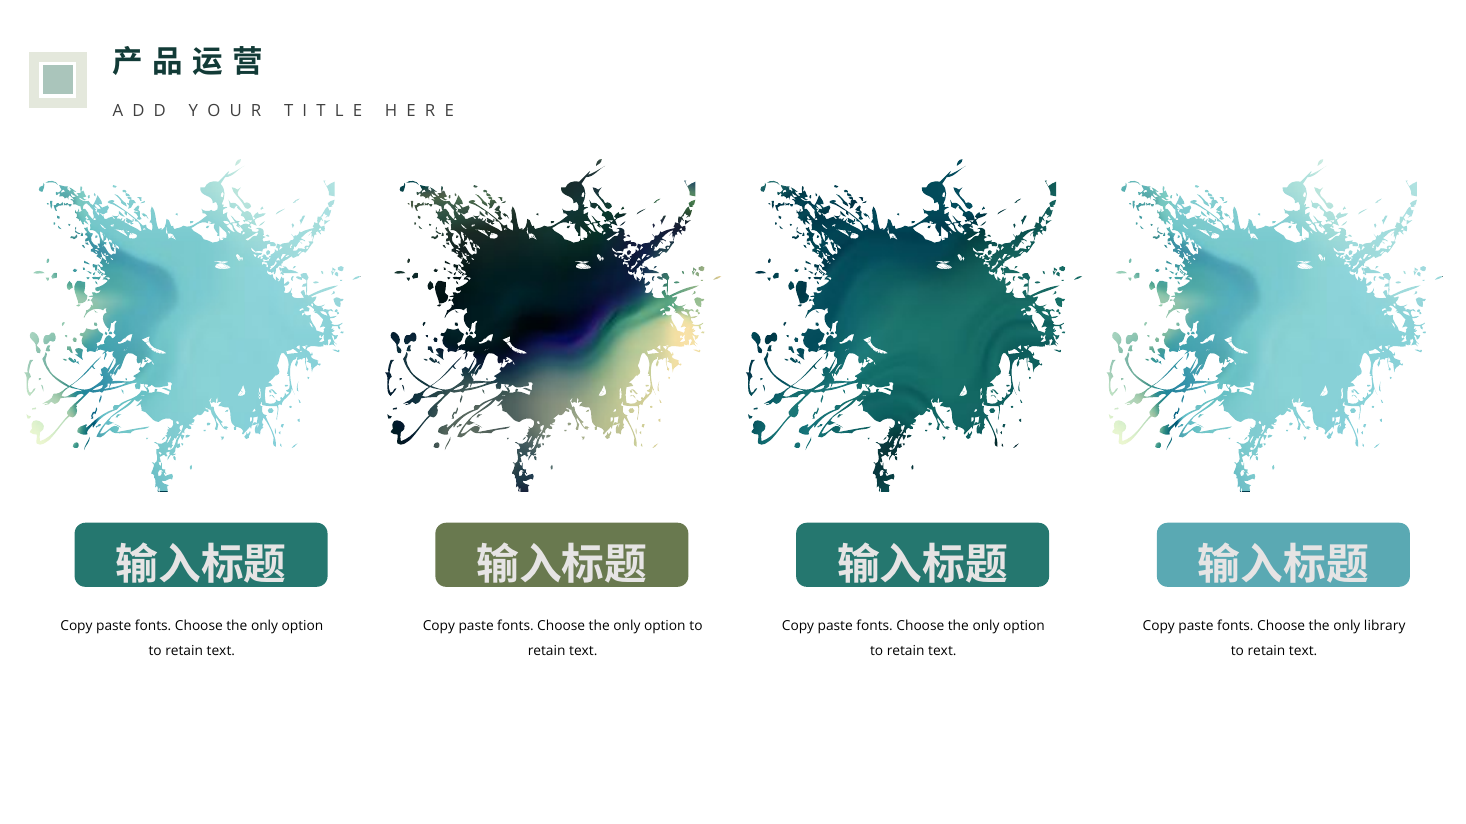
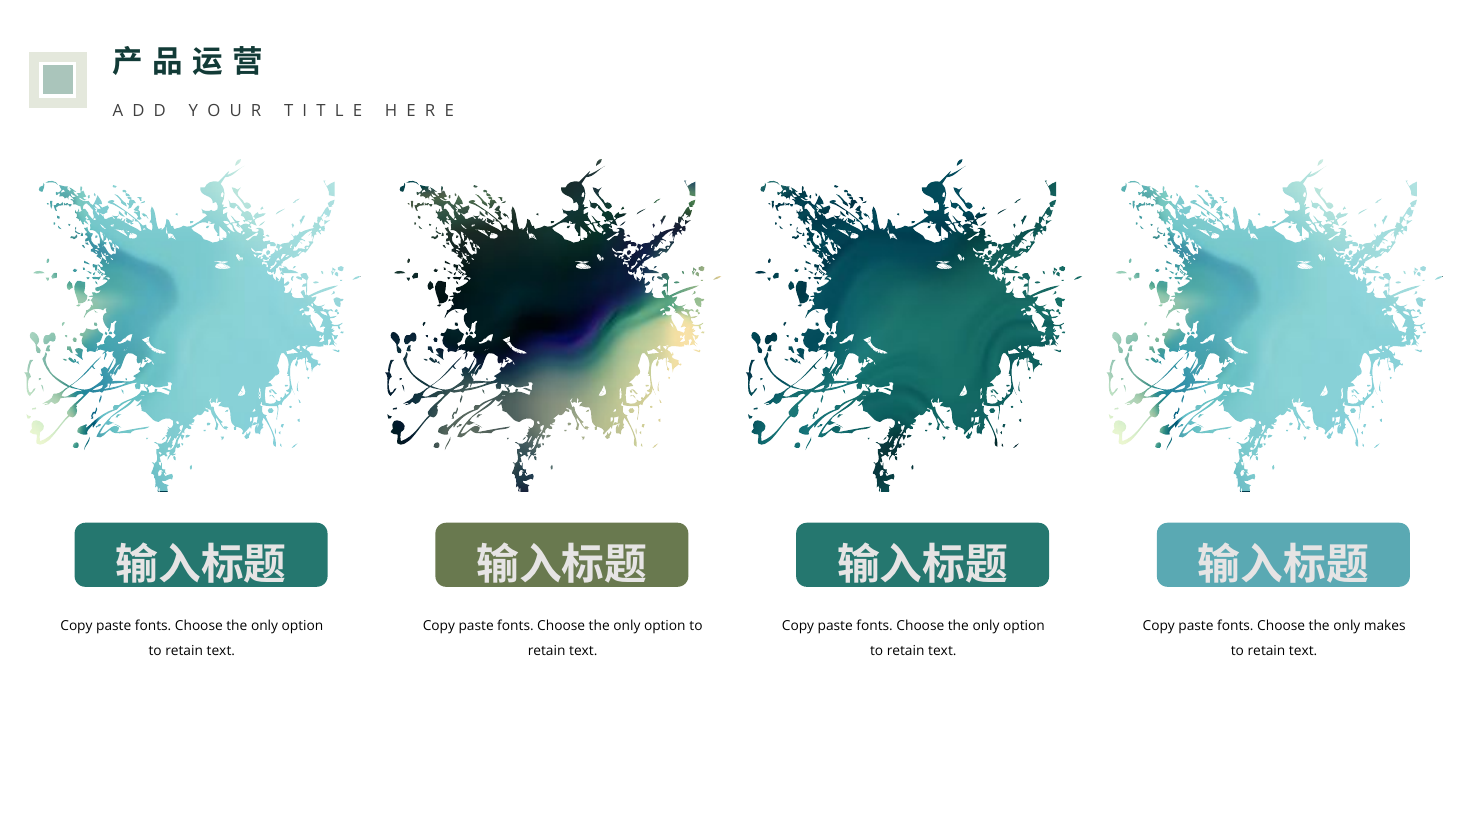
library: library -> makes
